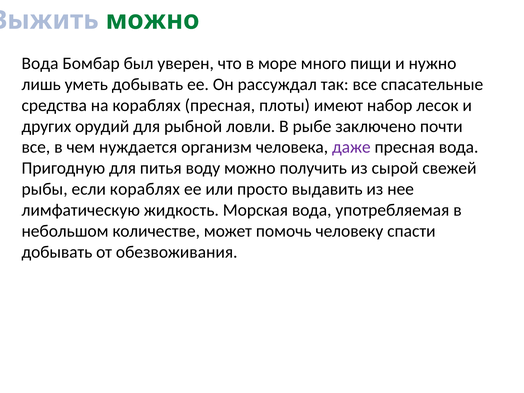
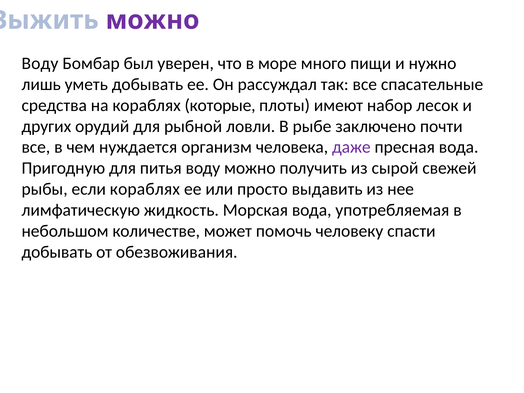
можно at (152, 20) colour: green -> purple
Вода at (40, 63): Вода -> Воду
кораблях пресная: пресная -> которые
